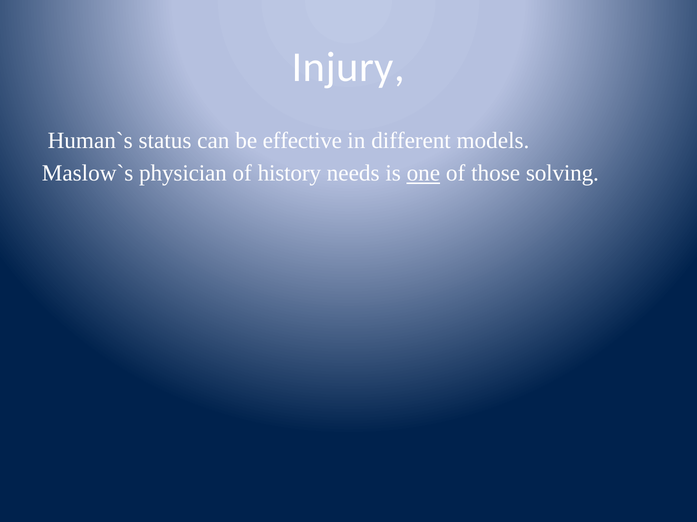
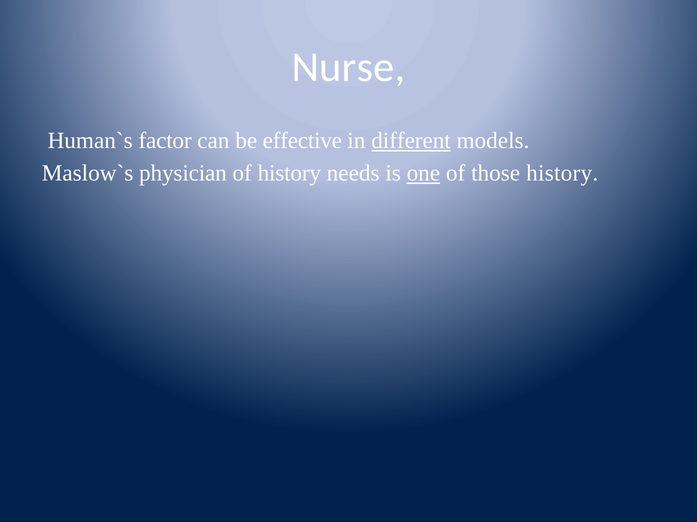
Injury: Injury -> Nurse
status: status -> factor
different underline: none -> present
those solving: solving -> history
